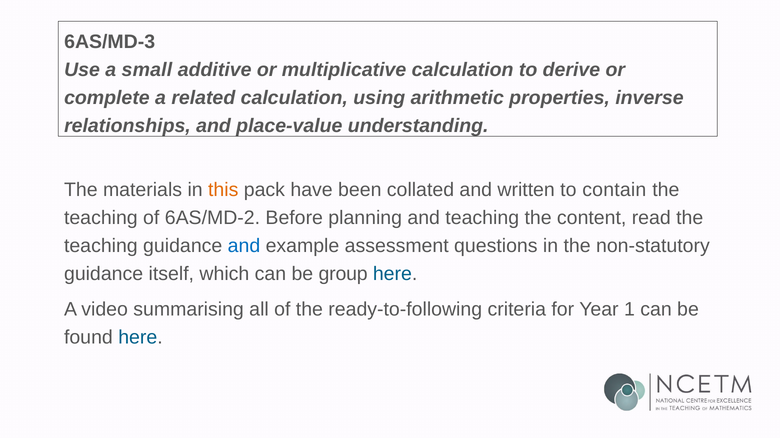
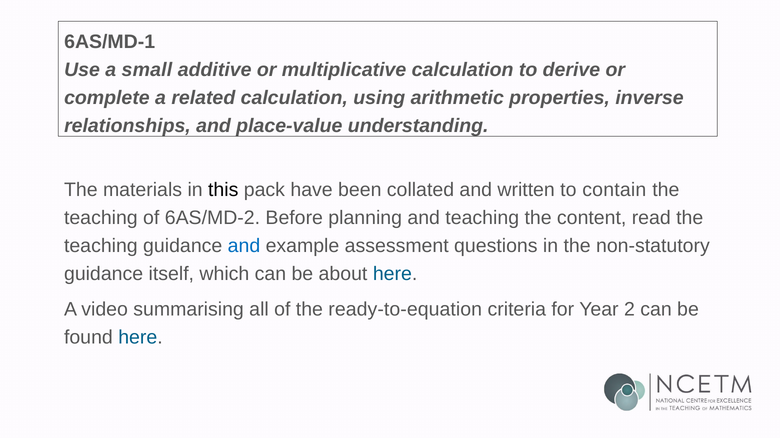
6AS/MD-3: 6AS/MD-3 -> 6AS/MD-1
this colour: orange -> black
group: group -> about
ready-to-following: ready-to-following -> ready-to-equation
1: 1 -> 2
